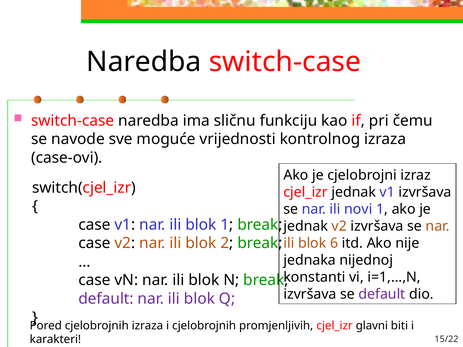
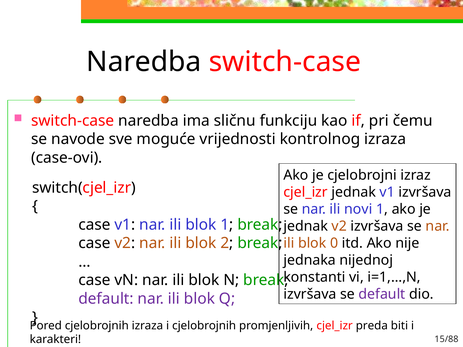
6: 6 -> 0
glavni: glavni -> preda
15/22: 15/22 -> 15/88
